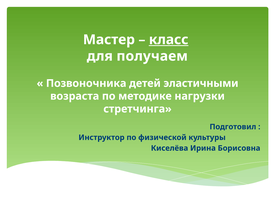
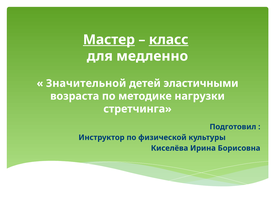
Мастер underline: none -> present
получаем: получаем -> медленно
Позвоночника: Позвоночника -> Значительной
